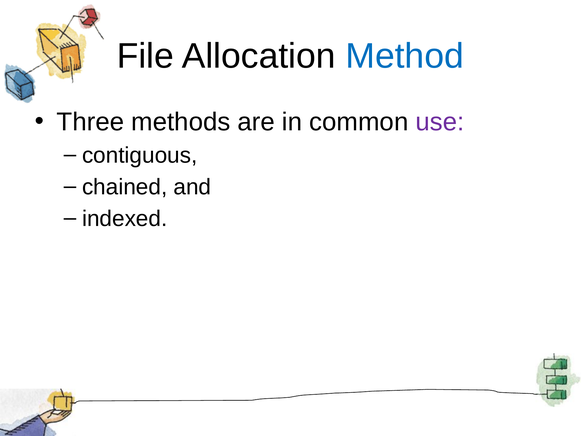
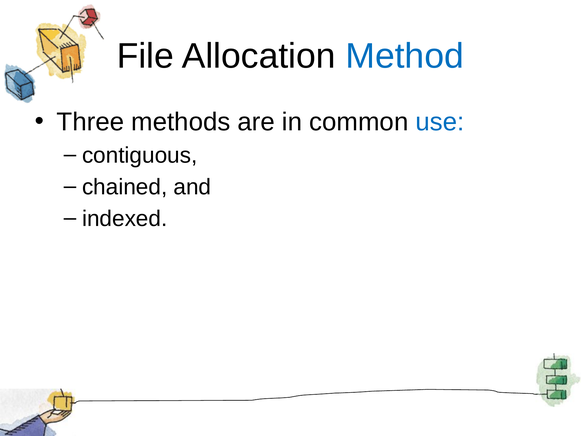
use colour: purple -> blue
